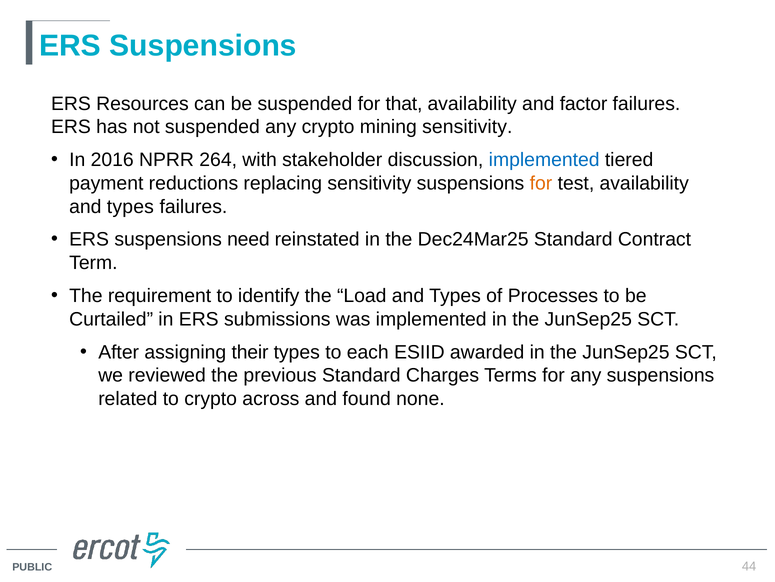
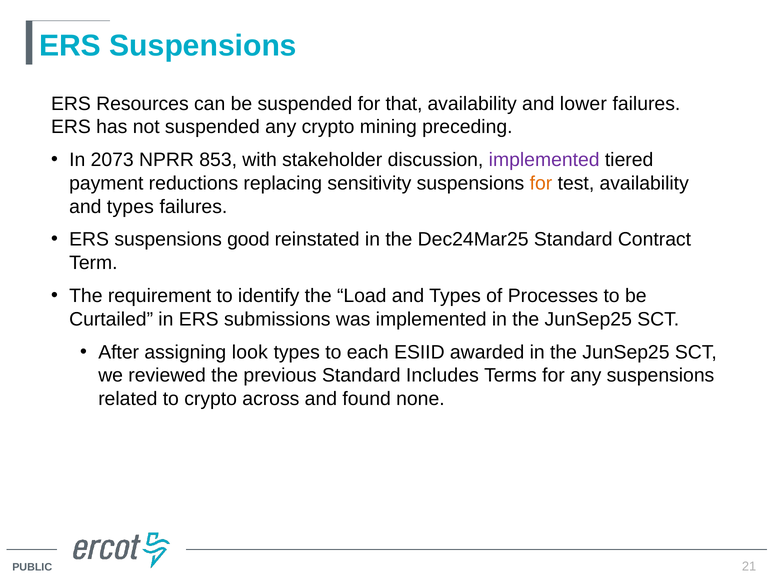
factor: factor -> lower
mining sensitivity: sensitivity -> preceding
2016: 2016 -> 2073
264: 264 -> 853
implemented at (544, 160) colour: blue -> purple
need: need -> good
their: their -> look
Charges: Charges -> Includes
44: 44 -> 21
